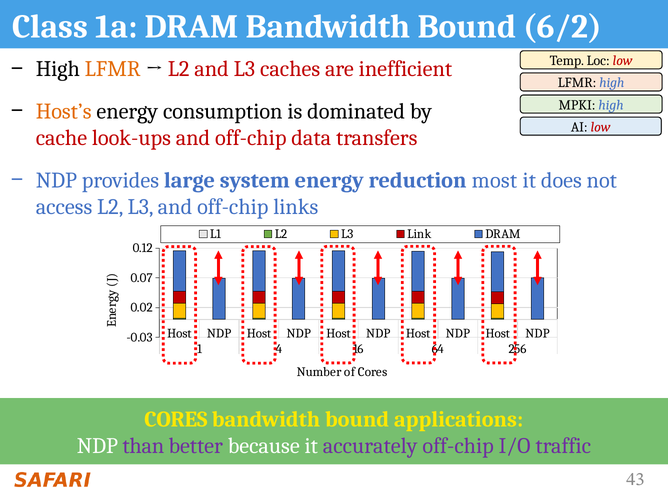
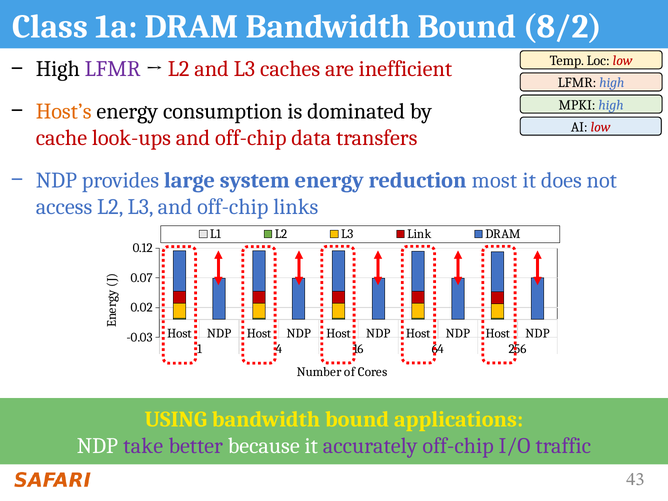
6/2: 6/2 -> 8/2
LFMR at (113, 69) colour: orange -> purple
CORES at (176, 419): CORES -> USING
than: than -> take
